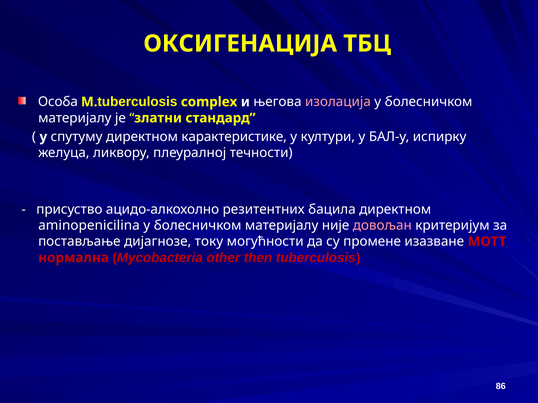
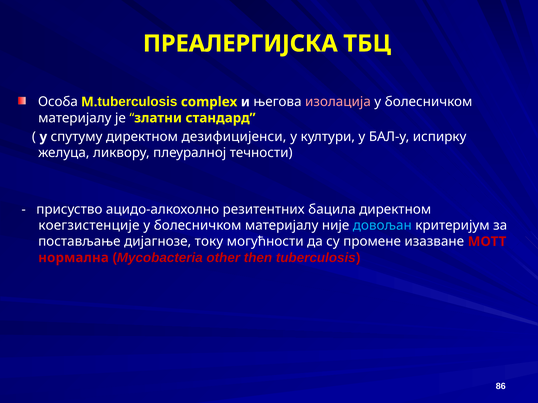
ОКСИГЕНАЦИЈА: ОКСИГЕНАЦИЈА -> ПРЕАЛЕРГИЈСКА
карактеристике: карактеристике -> дезифицијенси
aminopenicilina: aminopenicilina -> коегзистенције
довољан colour: pink -> light blue
